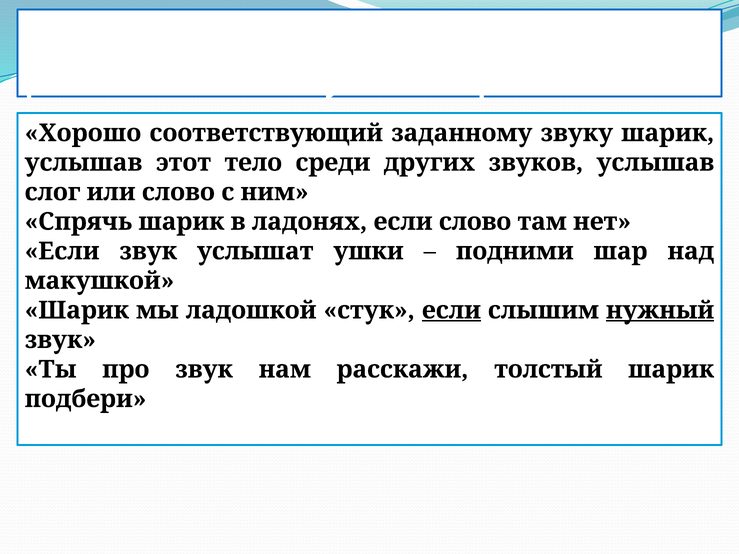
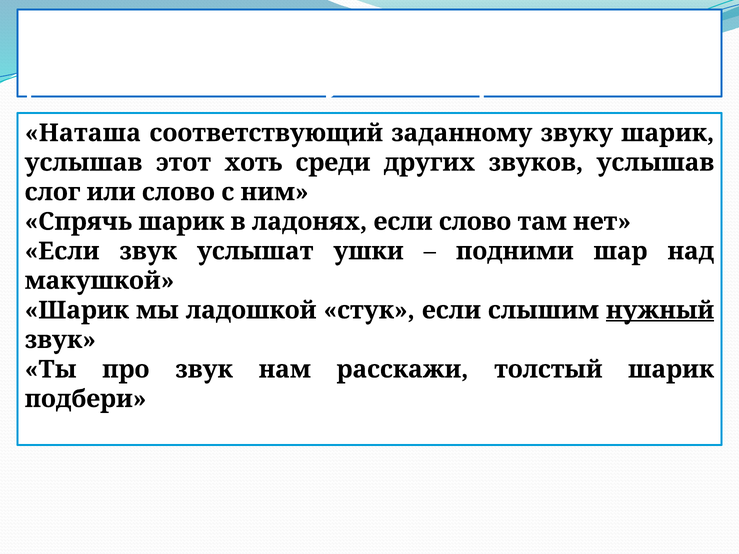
Хорошо: Хорошо -> Наташа
тело: тело -> хоть
если at (451, 310) underline: present -> none
